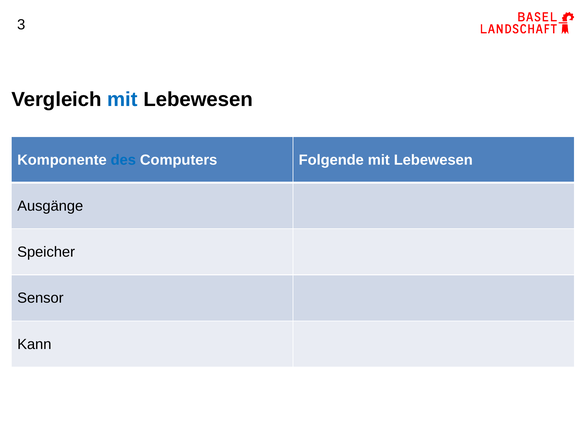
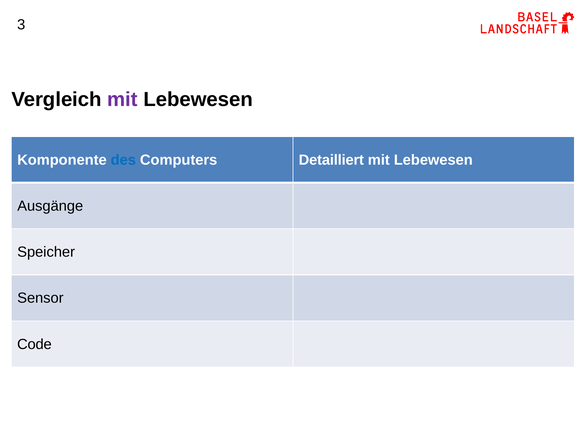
mit at (122, 100) colour: blue -> purple
Folgende: Folgende -> Detailliert
Kann: Kann -> Code
